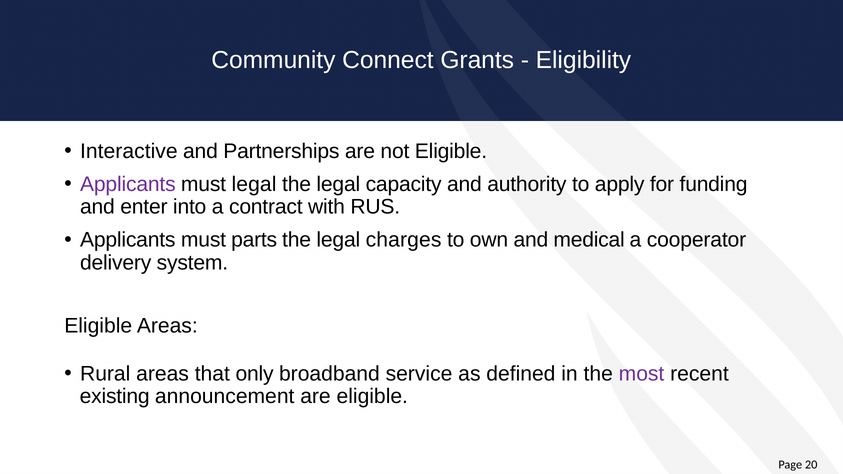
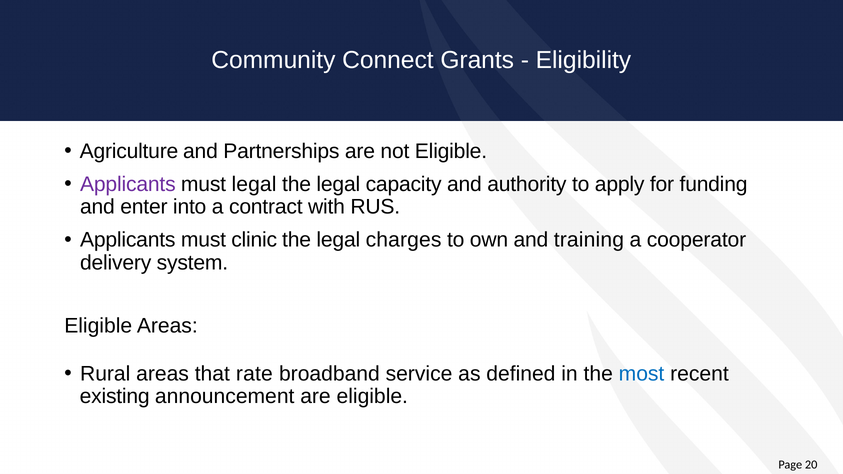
Interactive: Interactive -> Agriculture
parts: parts -> clinic
medical: medical -> training
only: only -> rate
most colour: purple -> blue
